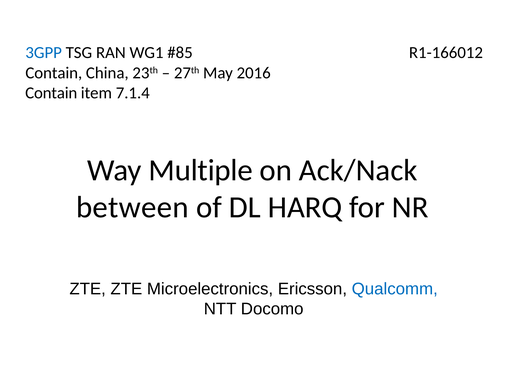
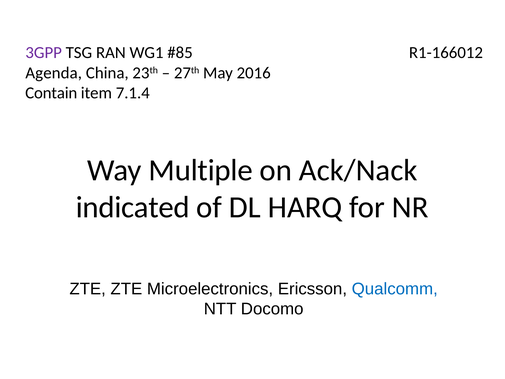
3GPP colour: blue -> purple
Contain at (54, 73): Contain -> Agenda
between: between -> indicated
